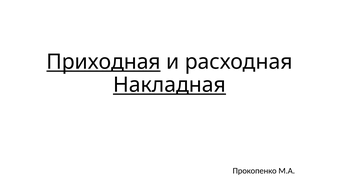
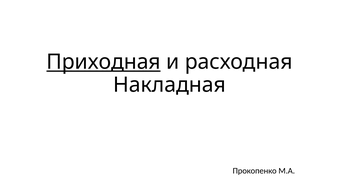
Накладная underline: present -> none
